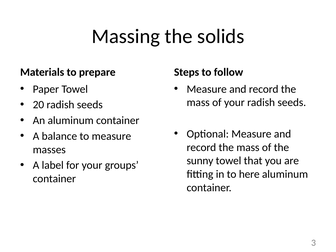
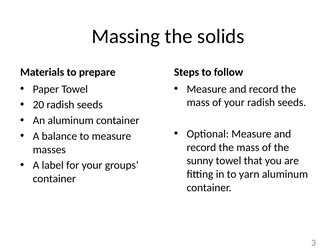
here: here -> yarn
